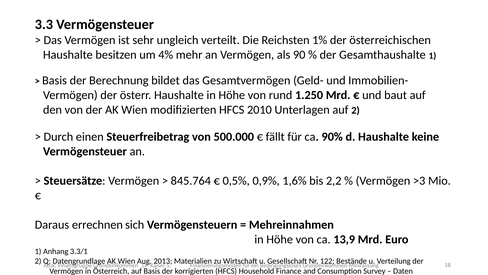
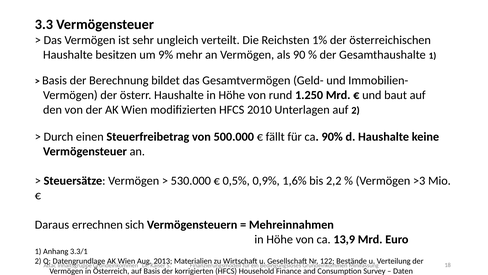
4%: 4% -> 9%
845.764: 845.764 -> 530.000
